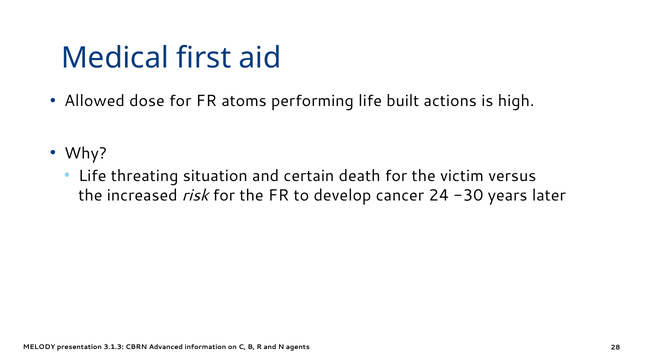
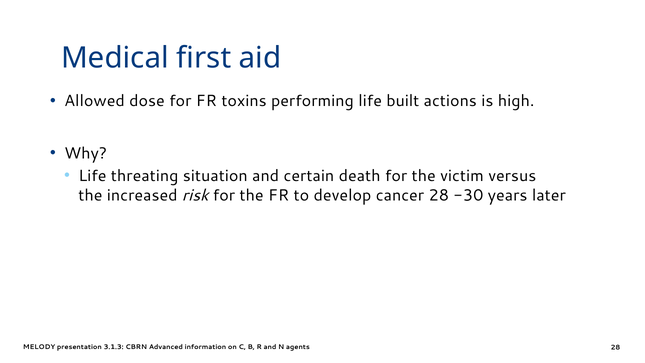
atoms: atoms -> toxins
cancer 24: 24 -> 28
